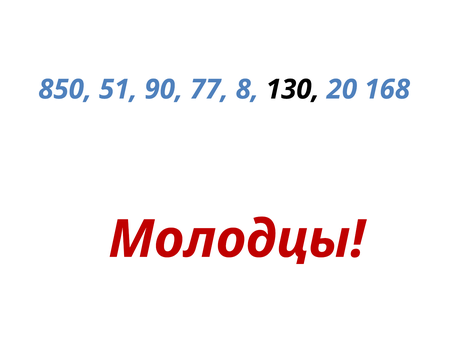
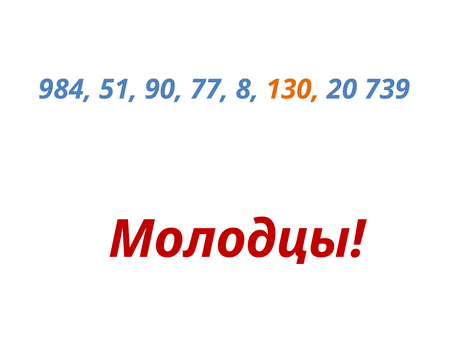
850: 850 -> 984
130 colour: black -> orange
168: 168 -> 739
